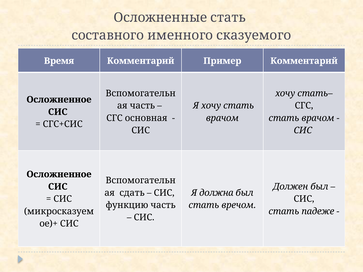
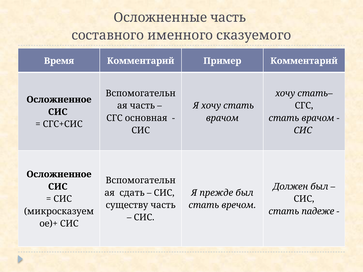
Осложненные стать: стать -> часть
должна: должна -> прежде
функцию: функцию -> существу
